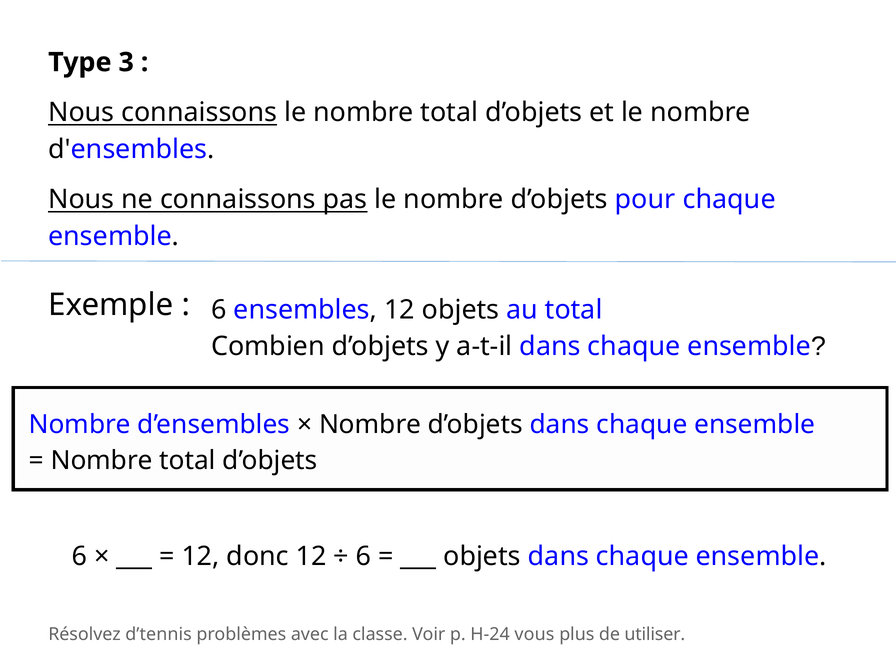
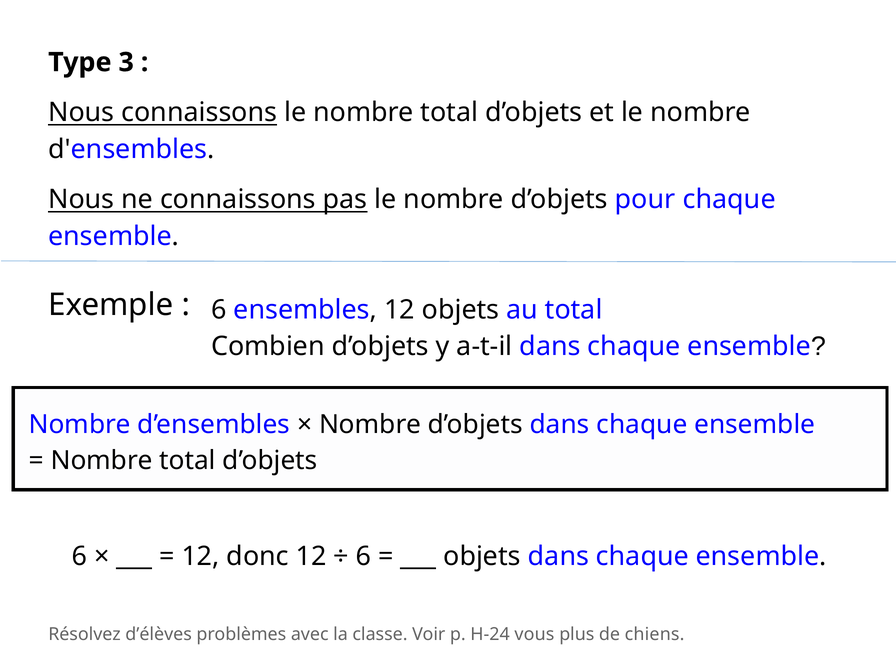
d’tennis: d’tennis -> d’élèves
utiliser: utiliser -> chiens
